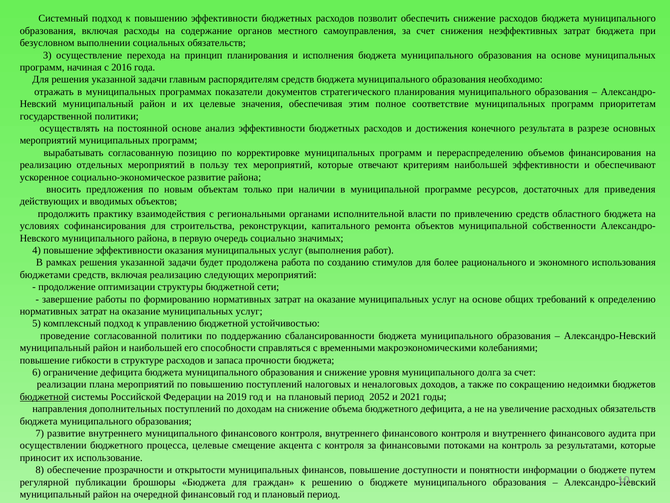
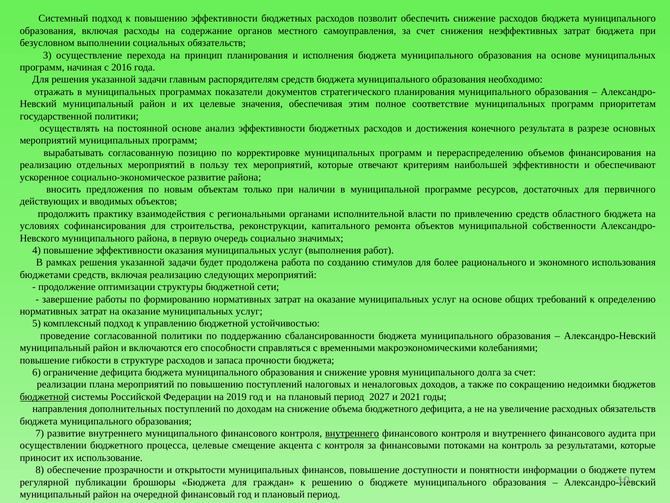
приведения: приведения -> первичного
и наибольшей: наибольшей -> включаются
2052: 2052 -> 2027
внутреннего at (352, 433) underline: none -> present
